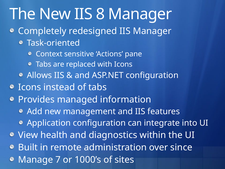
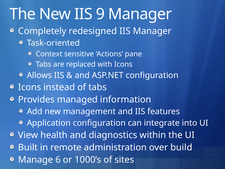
8: 8 -> 9
since: since -> build
7: 7 -> 6
